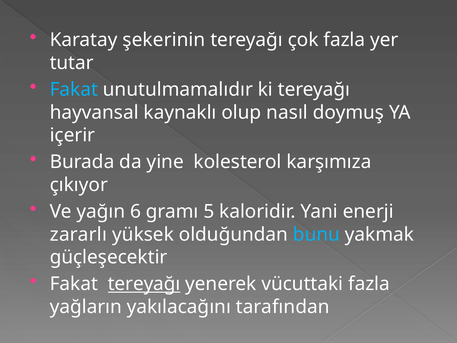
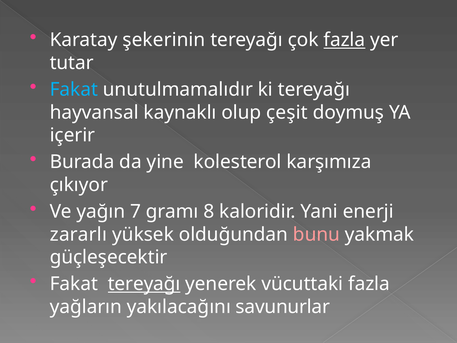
fazla at (344, 40) underline: none -> present
nasıl: nasıl -> çeşit
6: 6 -> 7
5: 5 -> 8
bunu colour: light blue -> pink
tarafından: tarafından -> savunurlar
